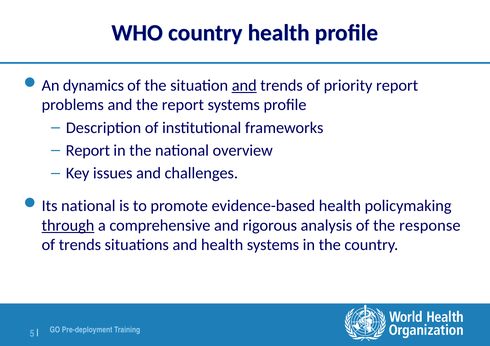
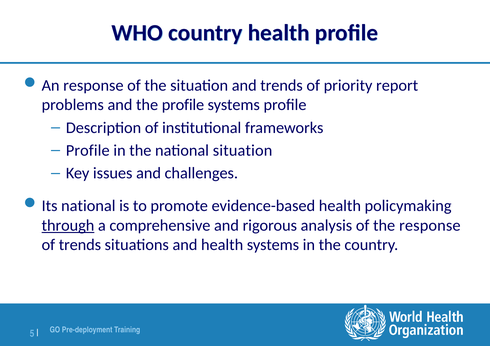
An dynamics: dynamics -> response
and at (244, 85) underline: present -> none
the report: report -> profile
Report at (88, 151): Report -> Profile
national overview: overview -> situation
